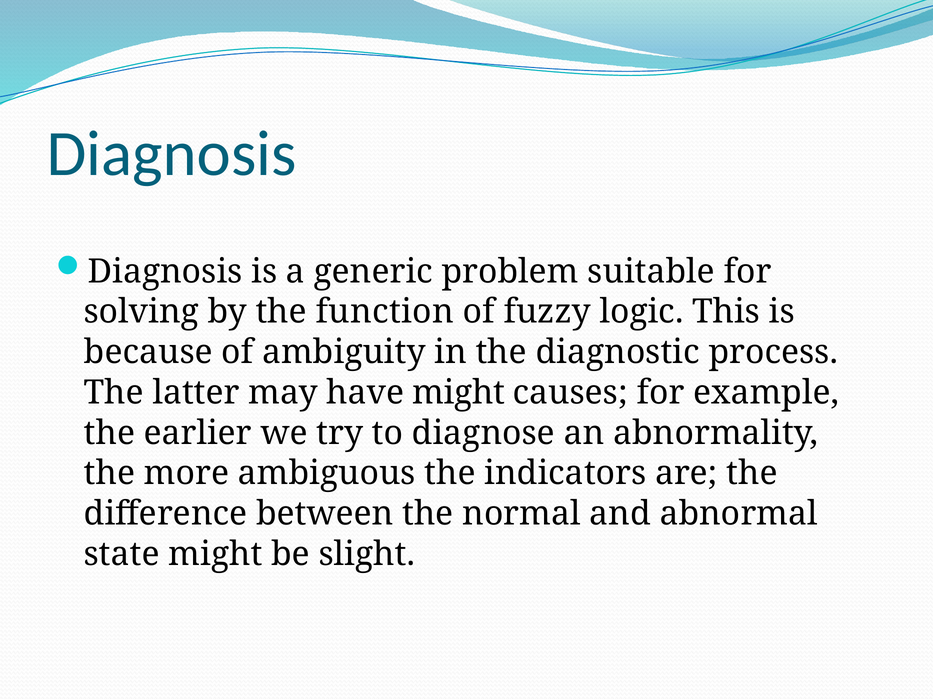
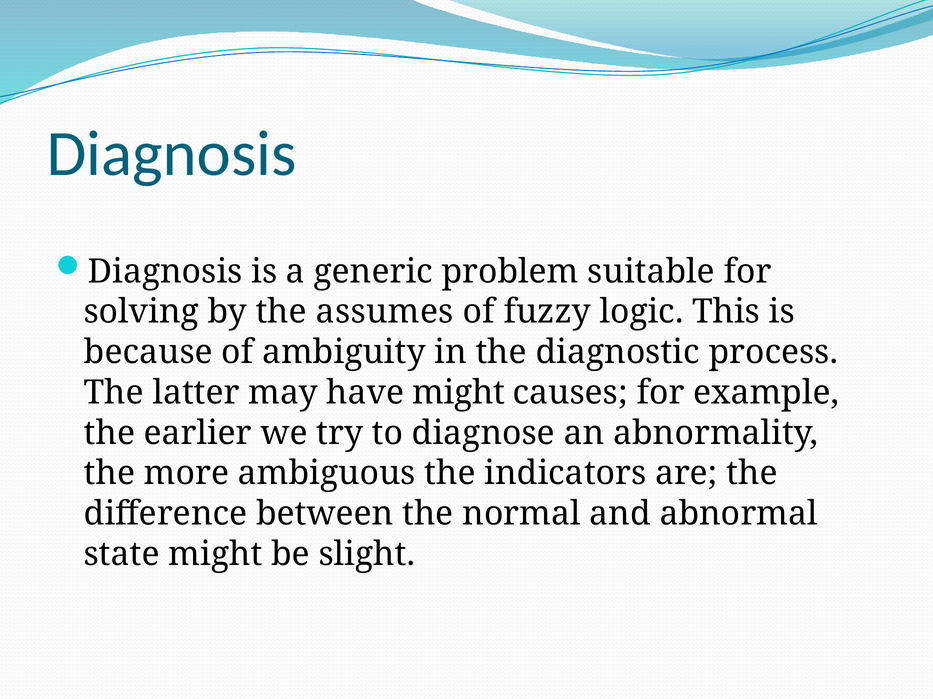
function: function -> assumes
